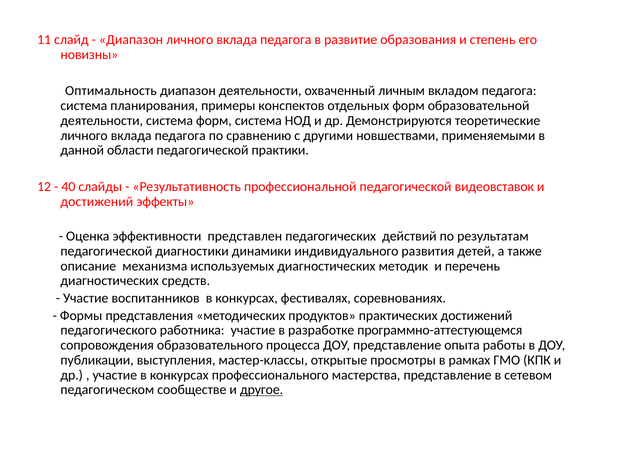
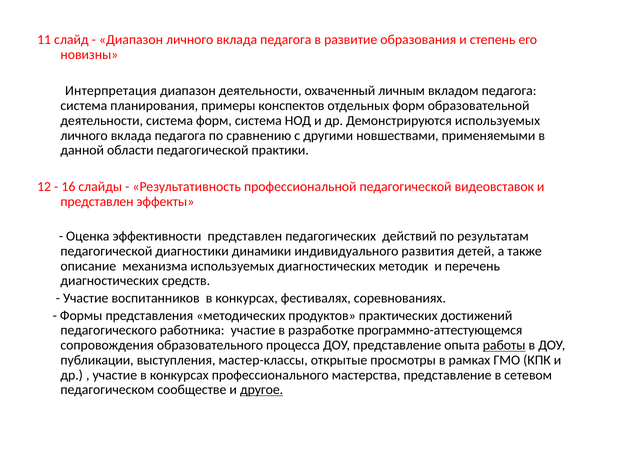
Оптимальность: Оптимальность -> Интерпретация
Демонстрируются теоретические: теоретические -> используемых
40: 40 -> 16
достижений at (97, 202): достижений -> представлен
работы underline: none -> present
